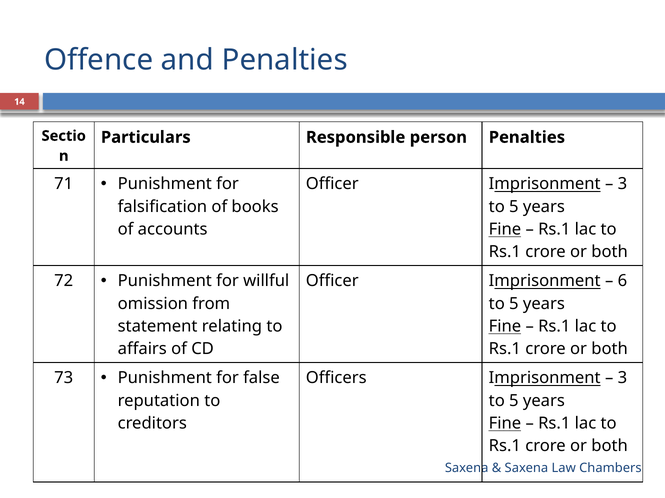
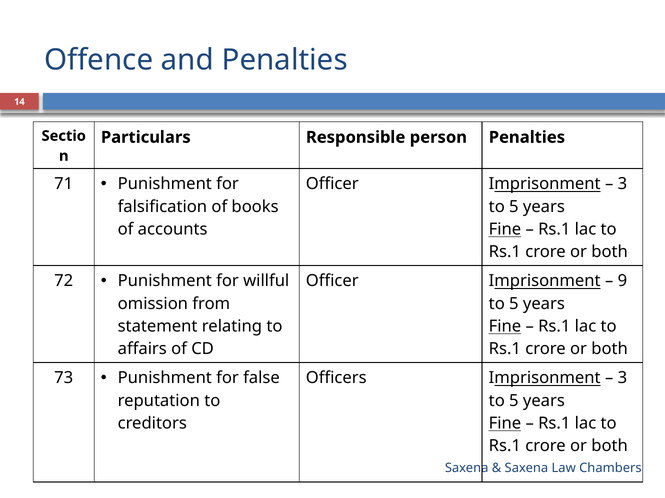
6: 6 -> 9
